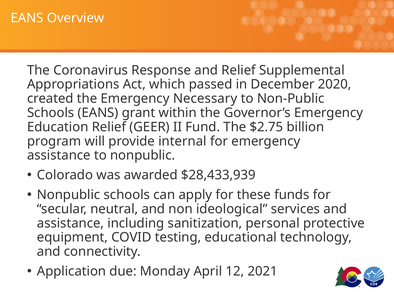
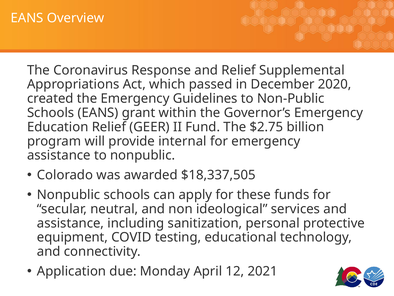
Necessary: Necessary -> Guidelines
$28,433,939: $28,433,939 -> $18,337,505
